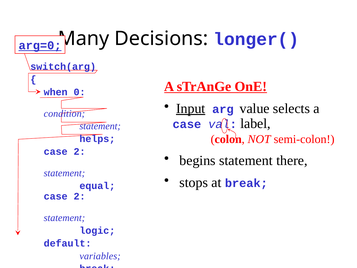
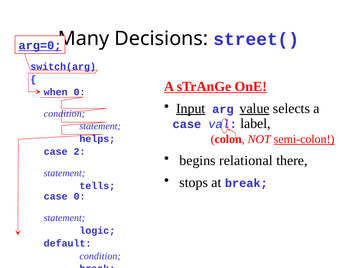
longer(: longer( -> street(
value underline: none -> present
semi-colon underline: none -> present
begins statement: statement -> relational
equal: equal -> tells
2 at (80, 196): 2 -> 0
variables at (100, 256): variables -> condition
